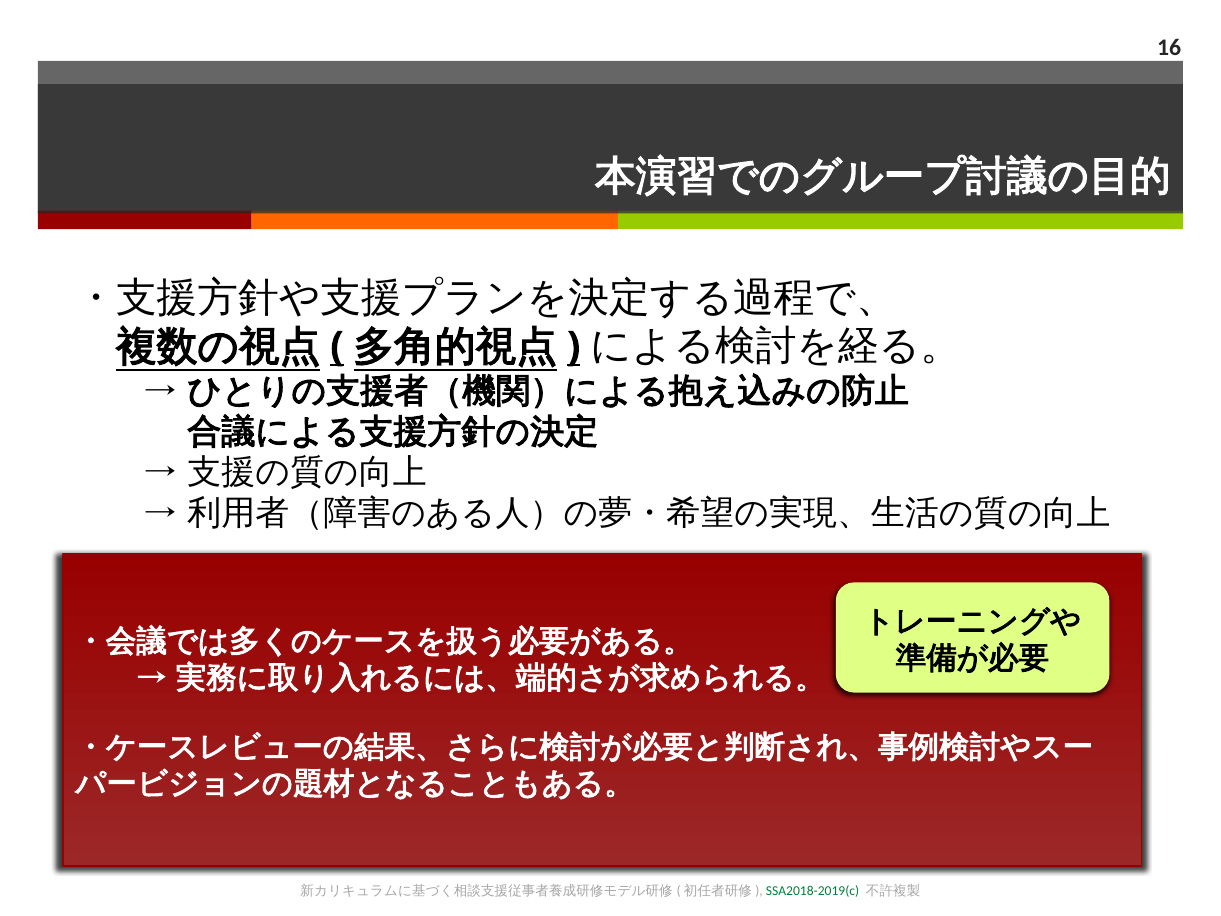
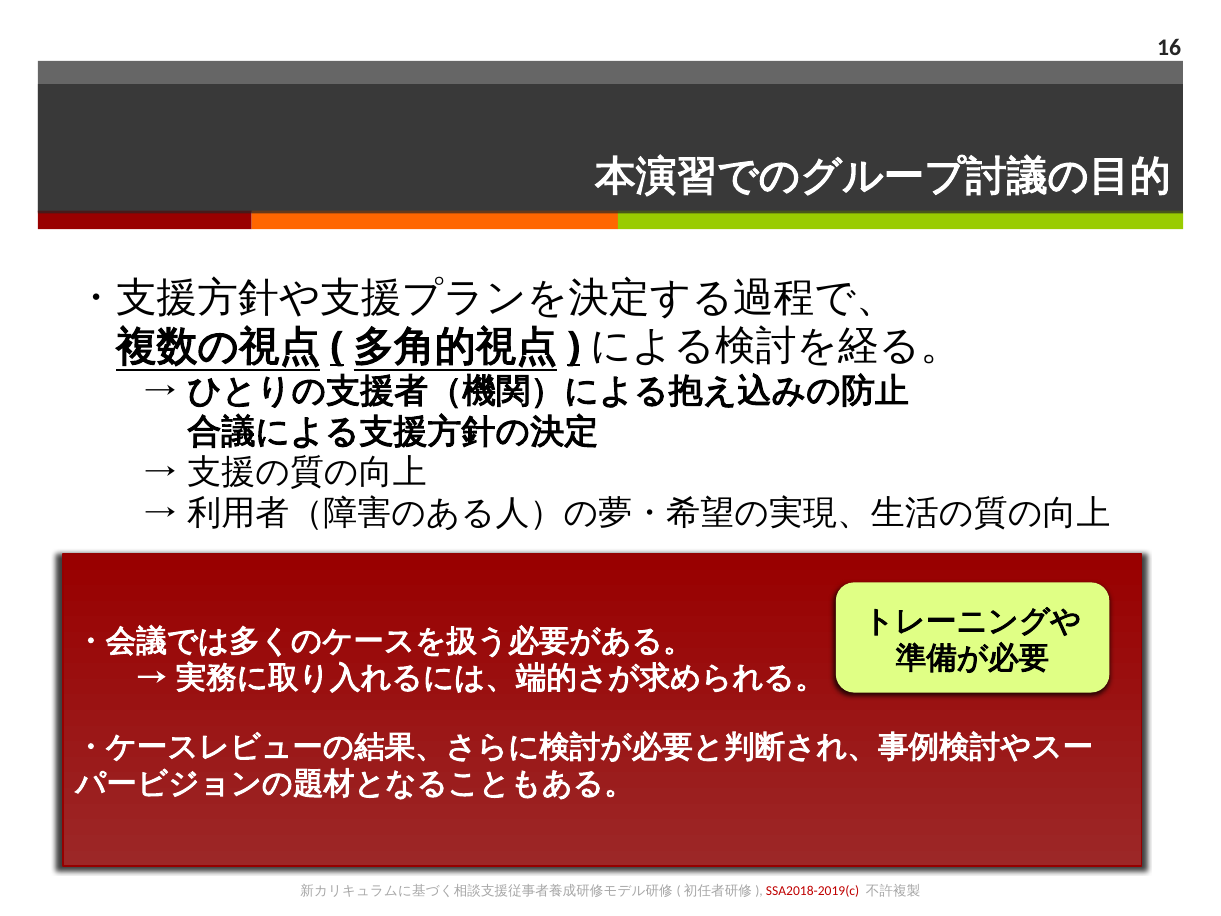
SSA2018-2019(c colour: green -> red
